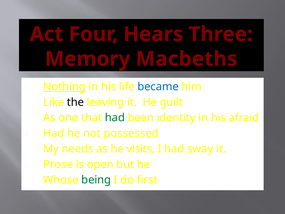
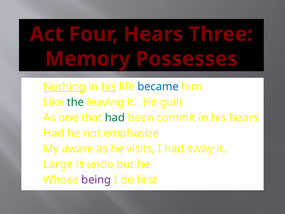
Macbeths: Macbeths -> Possesses
his at (109, 87) underline: none -> present
the colour: black -> green
identity: identity -> commit
his afraid: afraid -> hears
possessed: possessed -> emphasize
needs: needs -> aware
Prose: Prose -> Large
open: open -> undo
being colour: green -> purple
